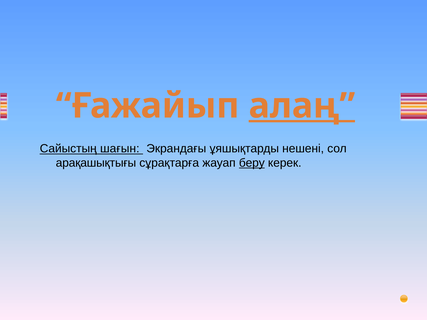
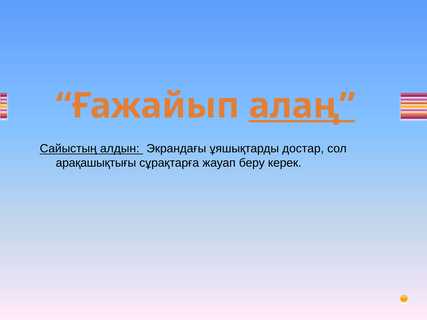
шағын: шағын -> алдын
нешені: нешені -> достар
беру underline: present -> none
